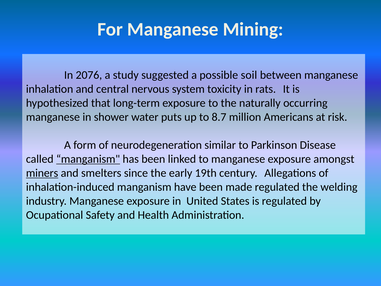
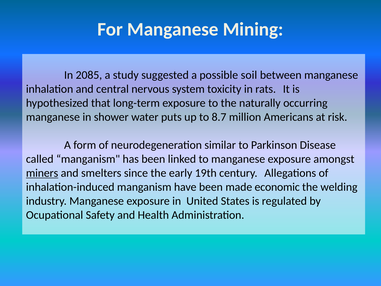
2076: 2076 -> 2085
manganism at (88, 159) underline: present -> none
made regulated: regulated -> economic
